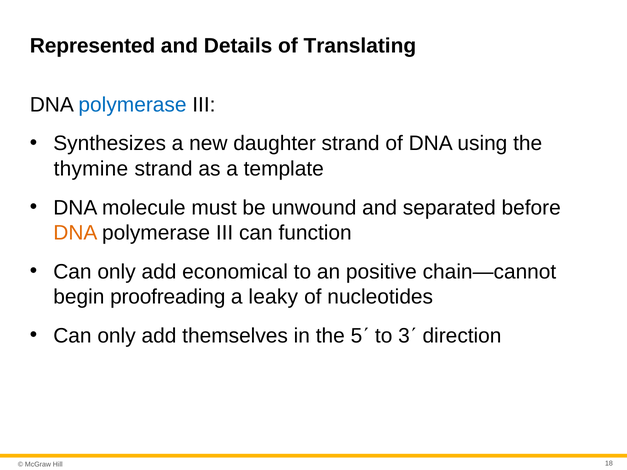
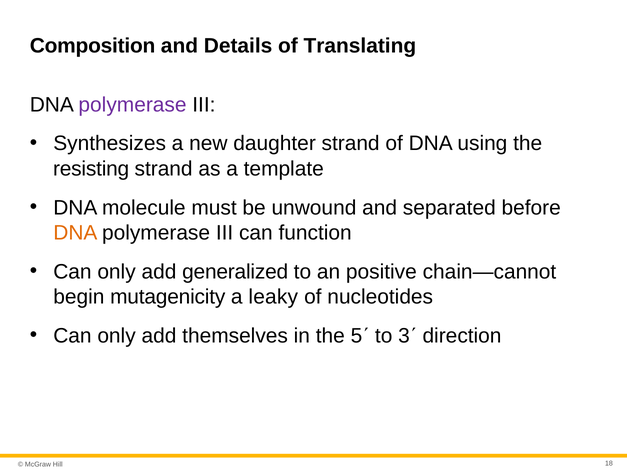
Represented: Represented -> Composition
polymerase at (133, 105) colour: blue -> purple
thymine: thymine -> resisting
economical: economical -> generalized
proofreading: proofreading -> mutagenicity
